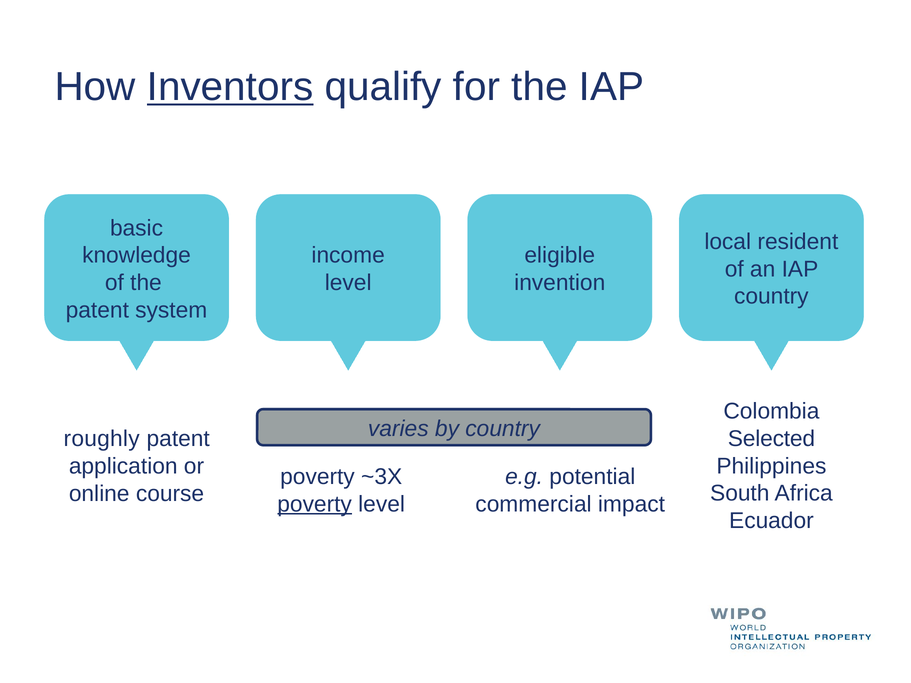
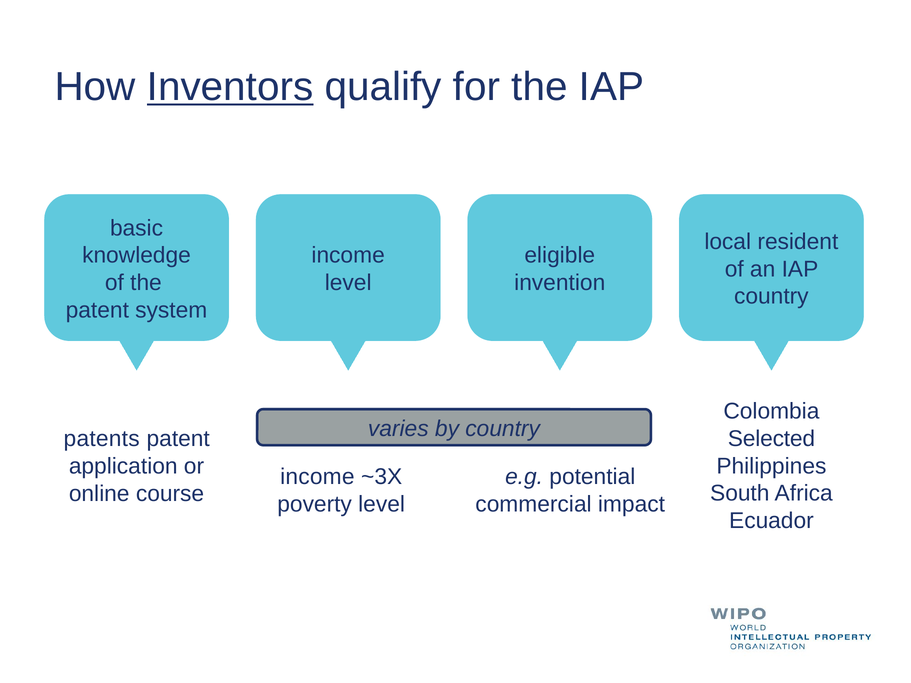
roughly: roughly -> patents
poverty at (317, 477): poverty -> income
poverty at (315, 504) underline: present -> none
